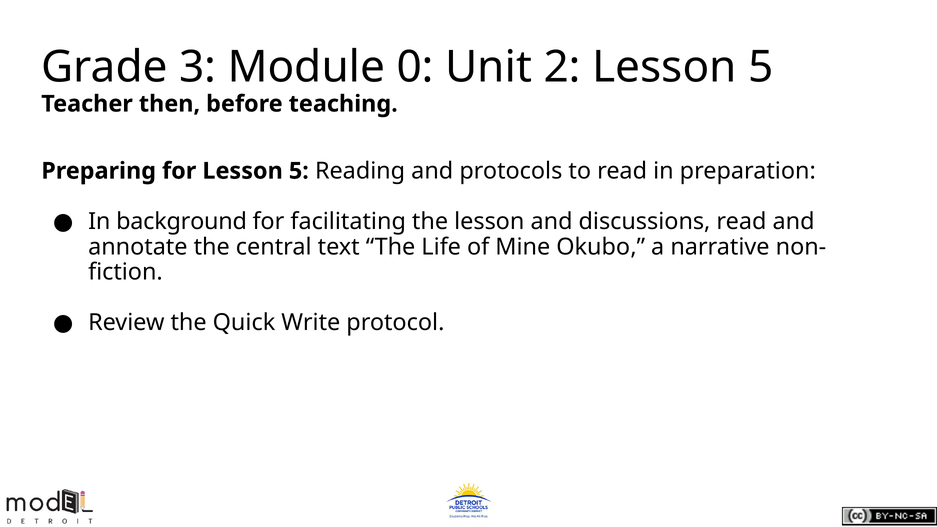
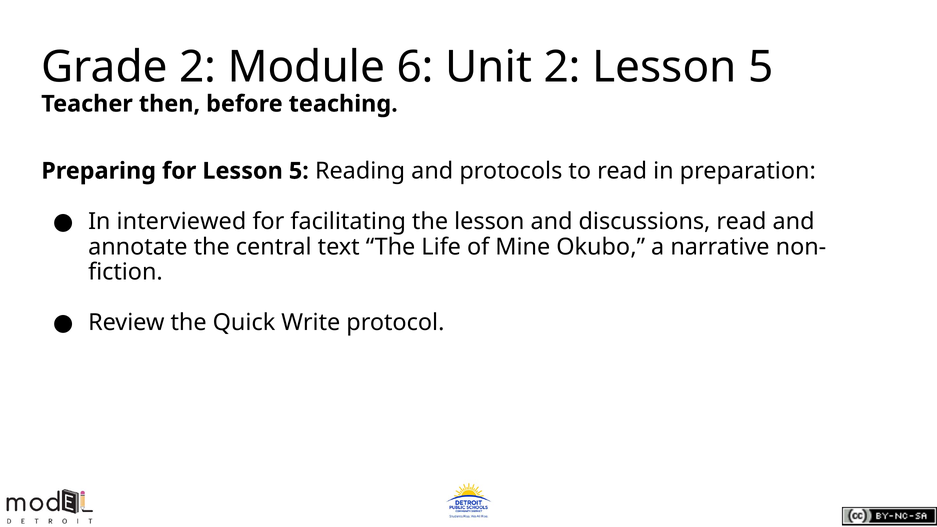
Grade 3: 3 -> 2
0: 0 -> 6
background: background -> interviewed
